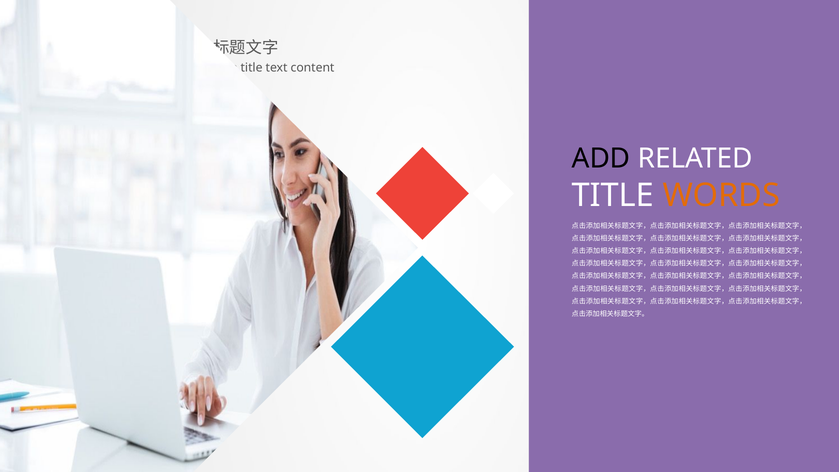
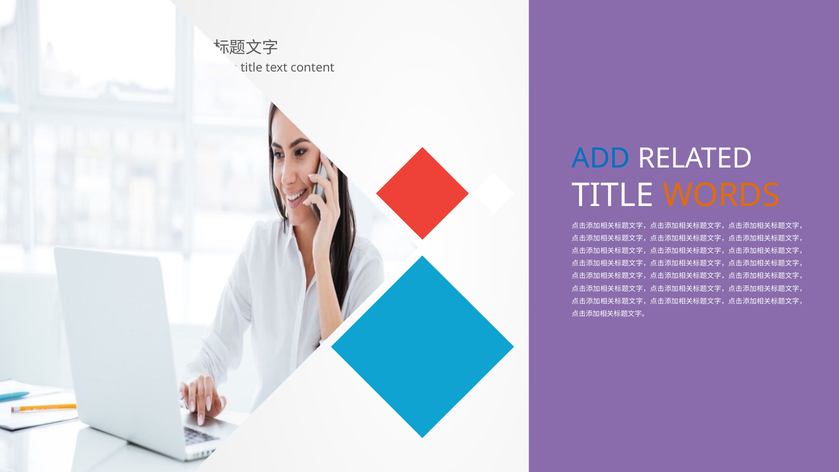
ADD at (601, 159) colour: black -> blue
